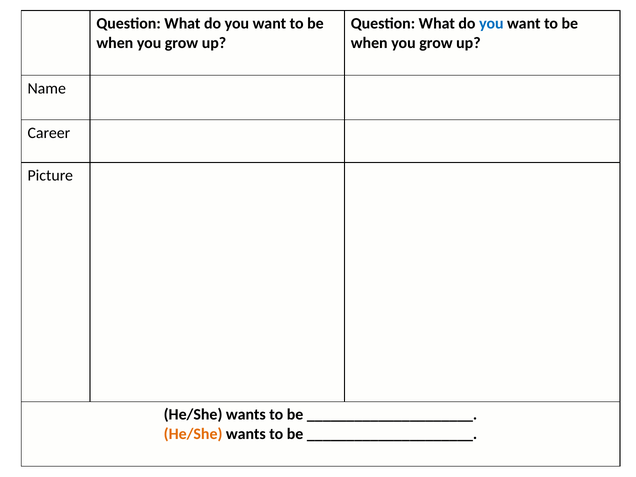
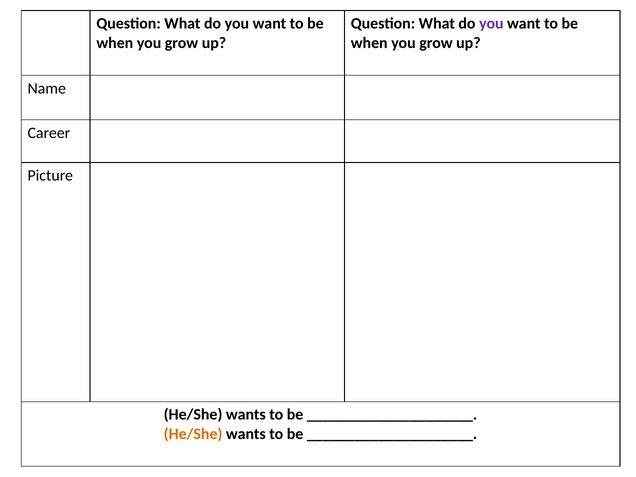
you at (491, 24) colour: blue -> purple
